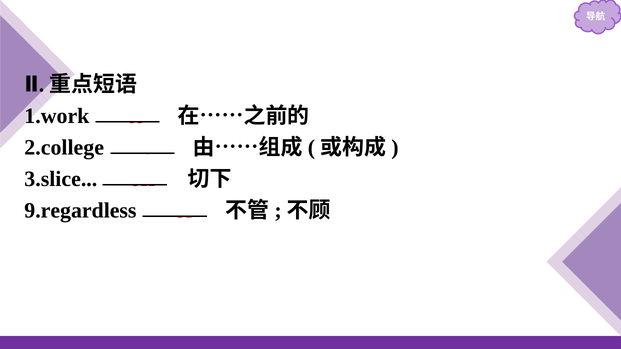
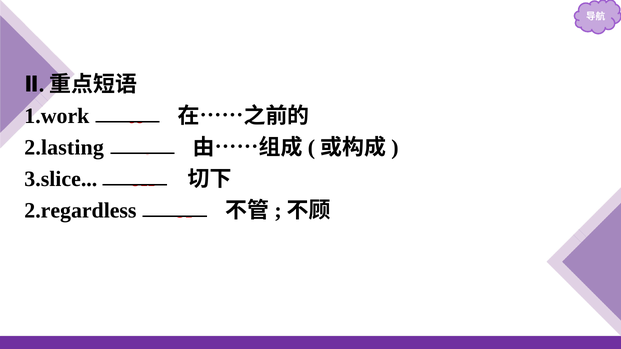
2.college: 2.college -> 2.lasting
9.regardless: 9.regardless -> 2.regardless
